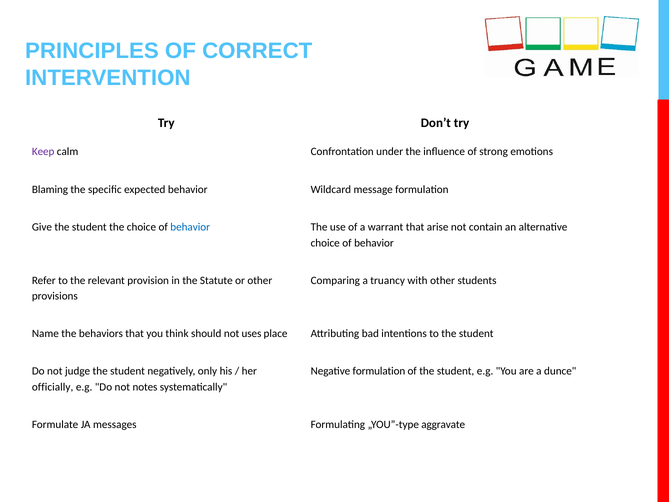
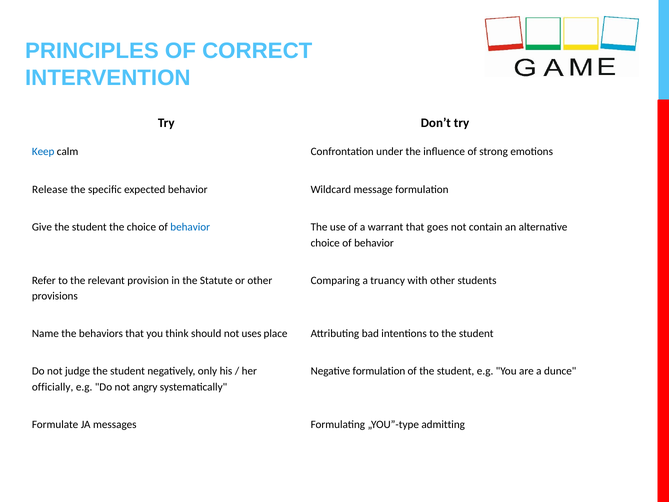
Keep colour: purple -> blue
Blaming: Blaming -> Release
arise: arise -> goes
notes: notes -> angry
aggravate: aggravate -> admitting
